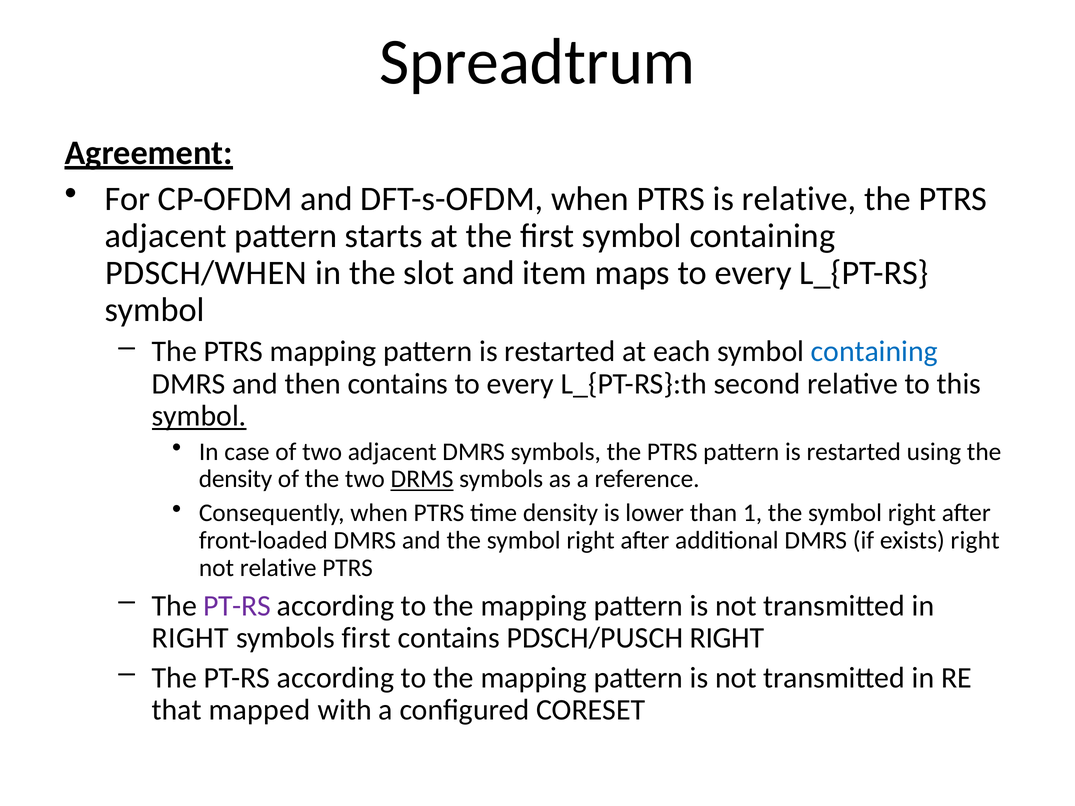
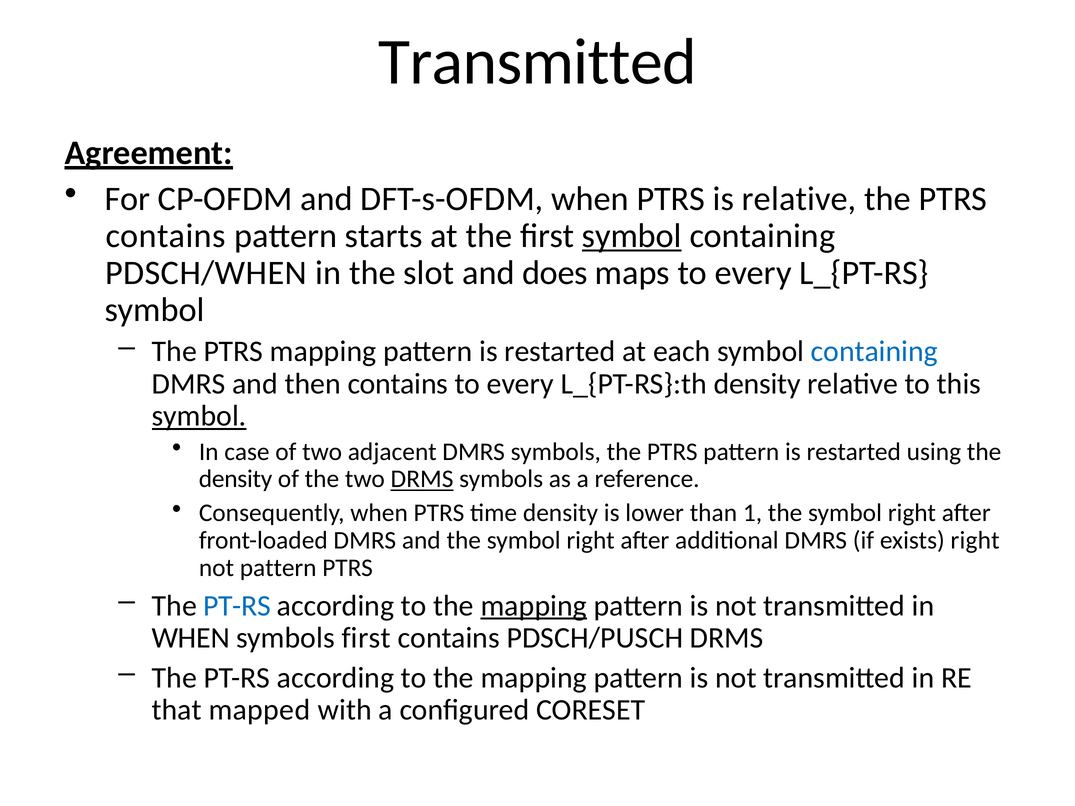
Spreadtrum at (537, 62): Spreadtrum -> Transmitted
adjacent at (166, 236): adjacent -> contains
symbol at (632, 236) underline: none -> present
item: item -> does
L_{PT-RS}:th second: second -> density
not relative: relative -> pattern
PT-RS at (237, 606) colour: purple -> blue
mapping at (534, 606) underline: none -> present
RIGHT at (190, 638): RIGHT -> WHEN
PDSCH/PUSCH RIGHT: RIGHT -> DRMS
